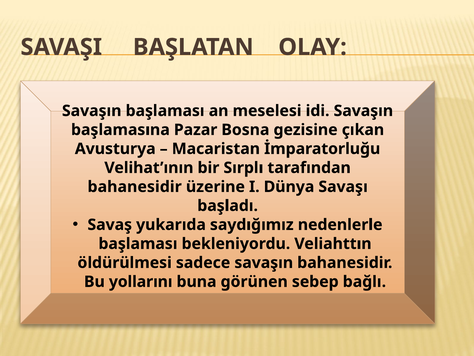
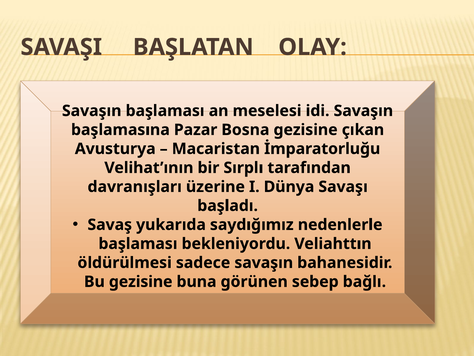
bahanesidir at (135, 187): bahanesidir -> davranışları
Bu yollarını: yollarını -> gezisine
